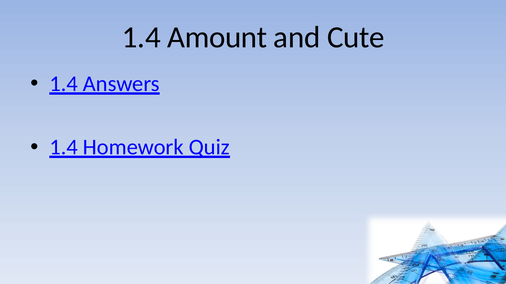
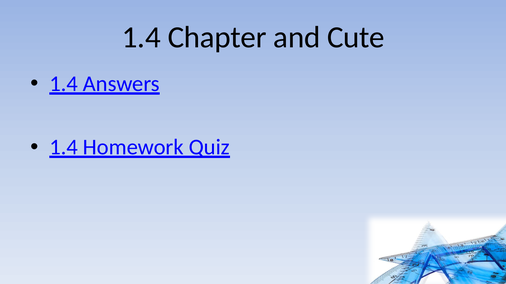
Amount: Amount -> Chapter
